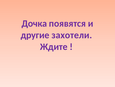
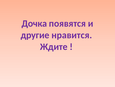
захотели: захотели -> нравится
